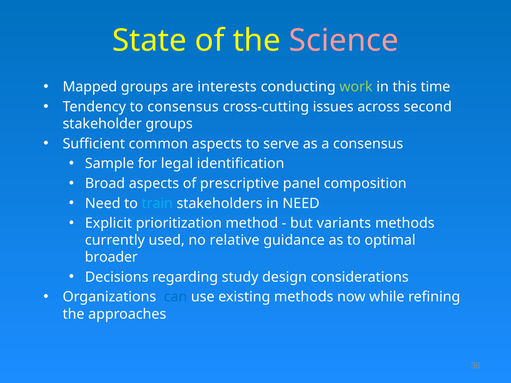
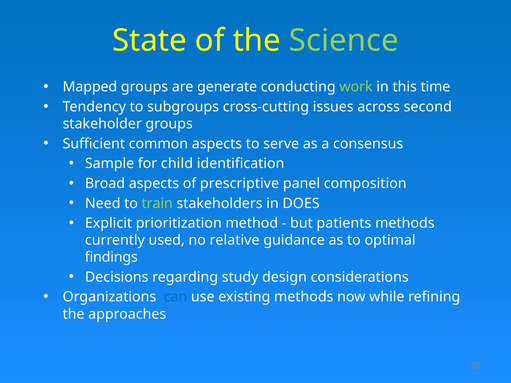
Science colour: pink -> light green
interests: interests -> generate
to consensus: consensus -> subgroups
legal: legal -> child
train colour: light blue -> light green
in NEED: NEED -> DOES
variants: variants -> patients
broader: broader -> findings
